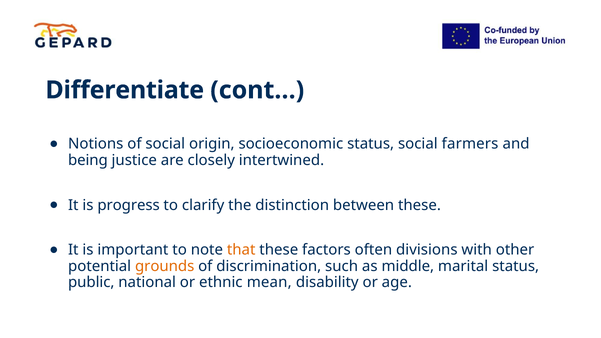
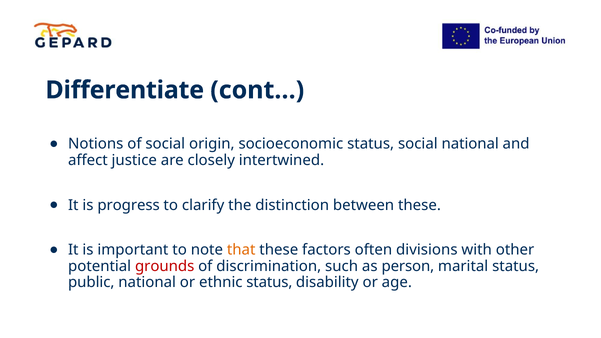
social farmers: farmers -> national
being: being -> affect
grounds colour: orange -> red
middle: middle -> person
ethnic mean: mean -> status
